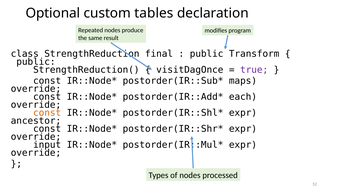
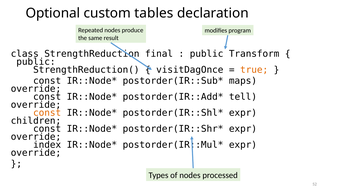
true colour: purple -> orange
each: each -> tell
ancestor: ancestor -> children
input: input -> index
